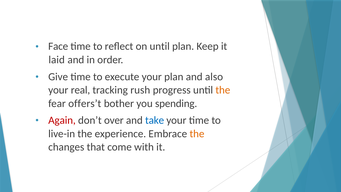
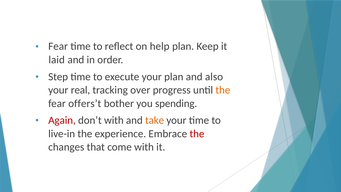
Face at (58, 46): Face -> Fear
on until: until -> help
Give: Give -> Step
rush: rush -> over
don’t over: over -> with
take colour: blue -> orange
the at (197, 134) colour: orange -> red
